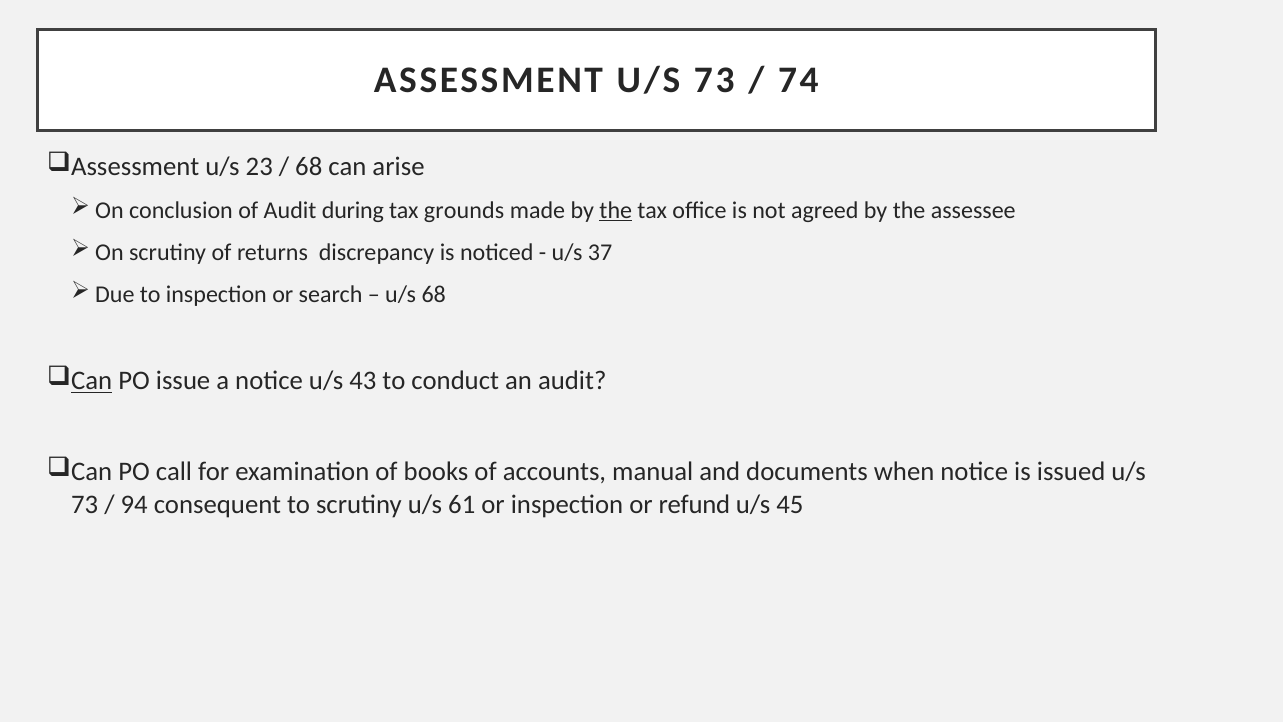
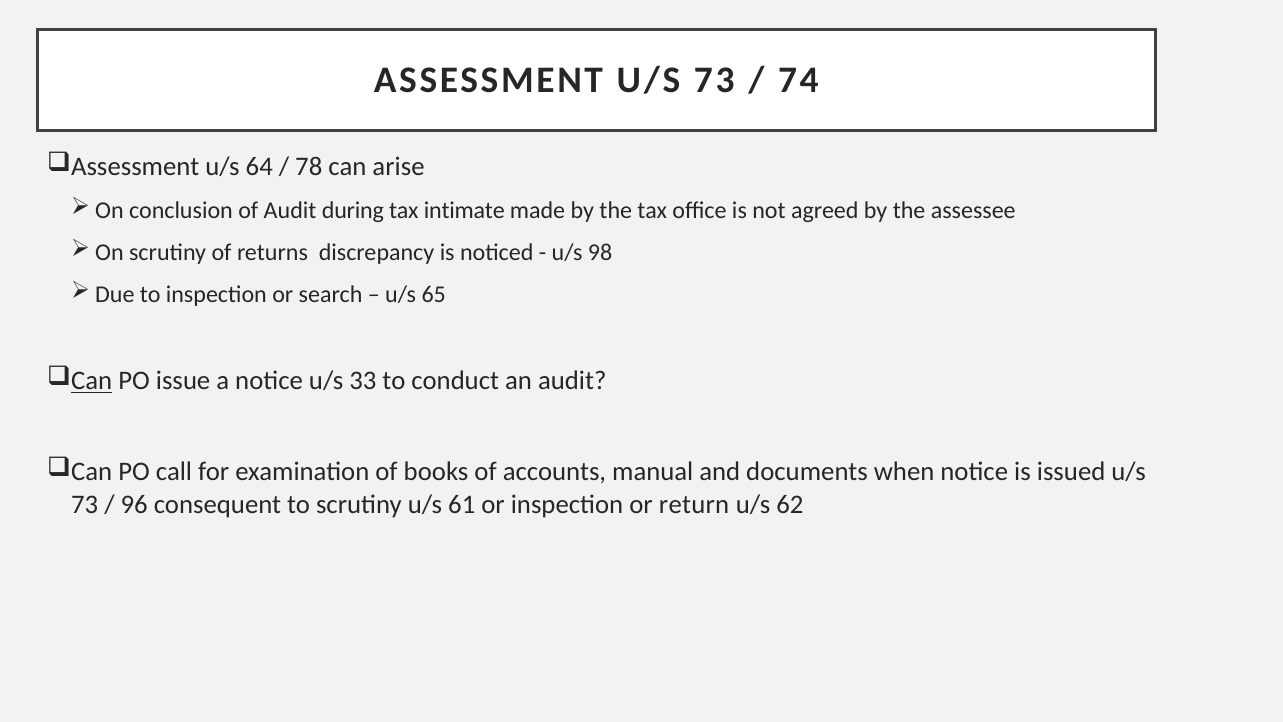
23: 23 -> 64
68 at (309, 167): 68 -> 78
grounds: grounds -> intimate
the at (616, 210) underline: present -> none
37: 37 -> 98
u/s 68: 68 -> 65
43: 43 -> 33
94: 94 -> 96
refund: refund -> return
45: 45 -> 62
